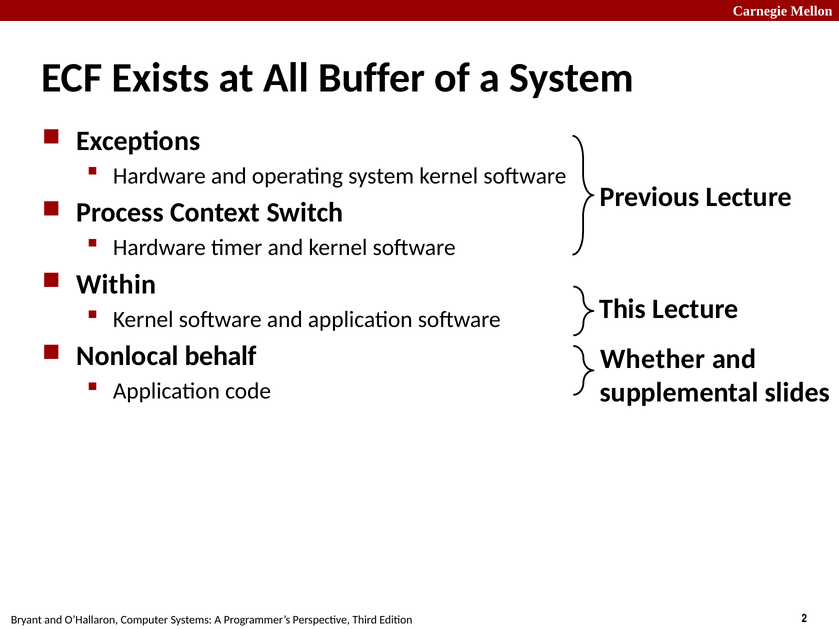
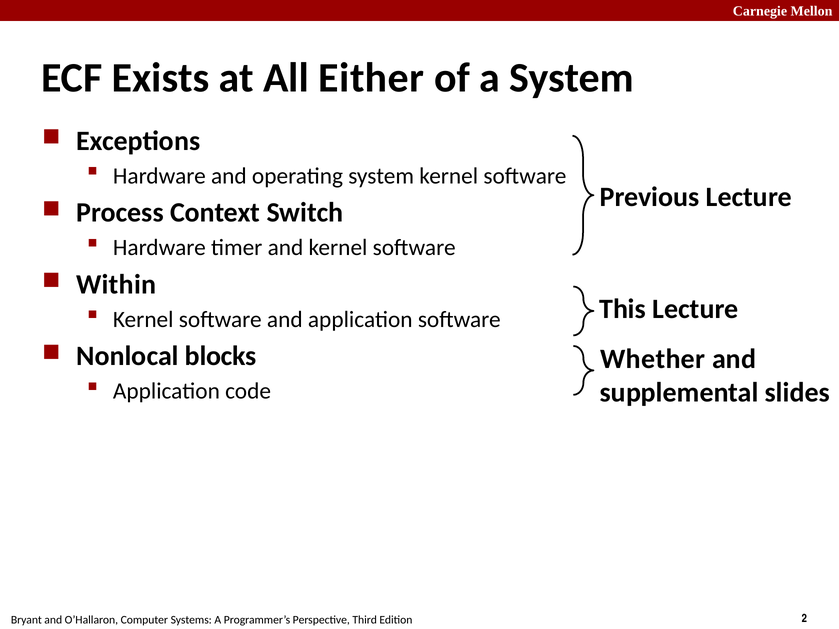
Buffer: Buffer -> Either
behalf: behalf -> blocks
